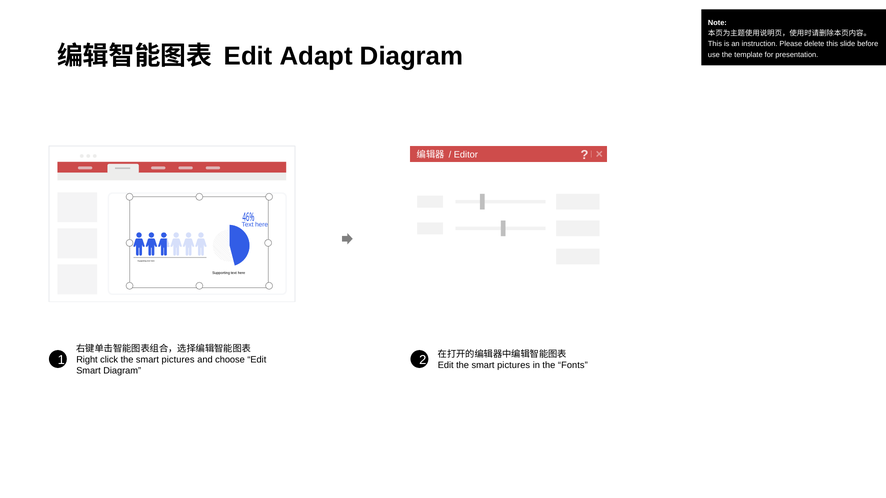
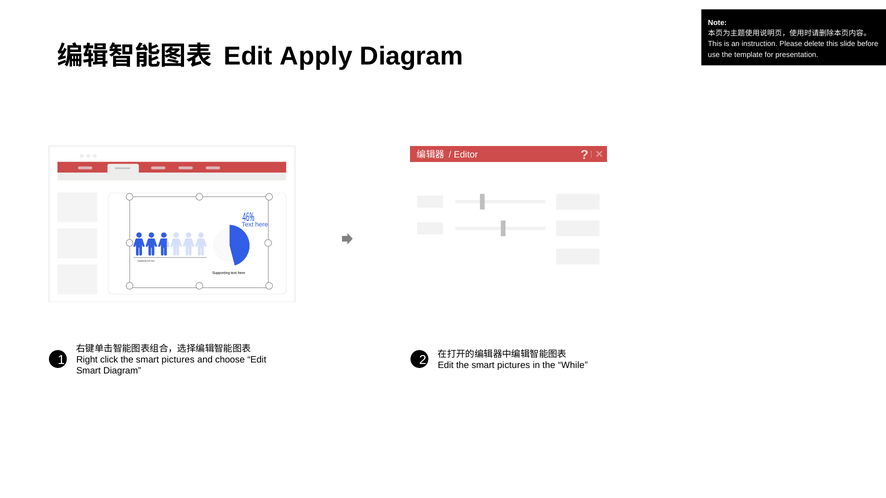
Adapt: Adapt -> Apply
Fonts: Fonts -> While
